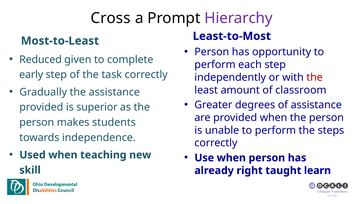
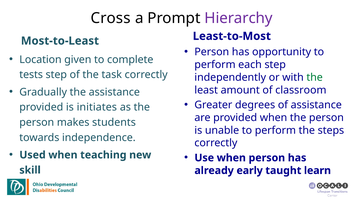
Reduced: Reduced -> Location
early: early -> tests
the at (315, 77) colour: red -> green
superior: superior -> initiates
right: right -> early
